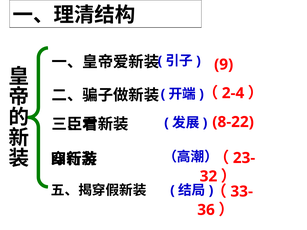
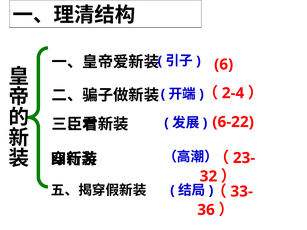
9: 9 -> 6
8-22: 8-22 -> 6-22
